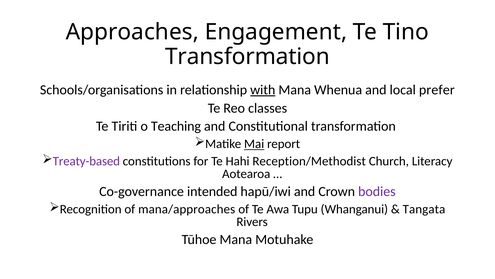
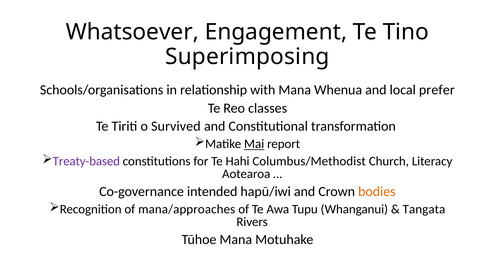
Approaches: Approaches -> Whatsoever
Transformation at (247, 57): Transformation -> Superimposing
with underline: present -> none
Teaching: Teaching -> Survived
Reception/Methodist: Reception/Methodist -> Columbus/Methodist
bodies colour: purple -> orange
